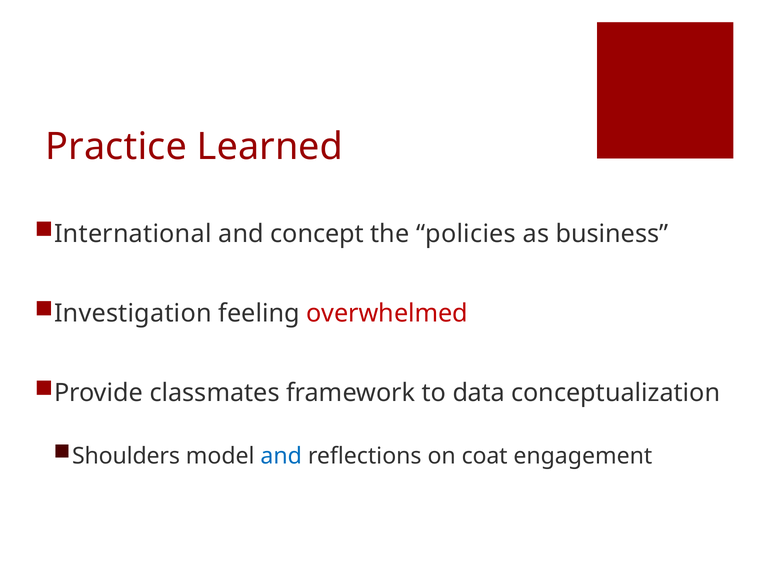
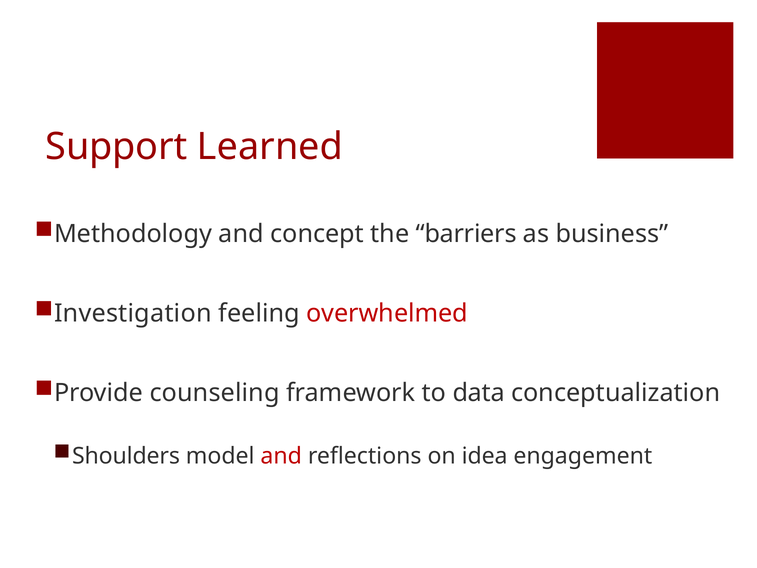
Practice: Practice -> Support
International: International -> Methodology
policies: policies -> barriers
classmates: classmates -> counseling
and at (281, 456) colour: blue -> red
coat: coat -> idea
